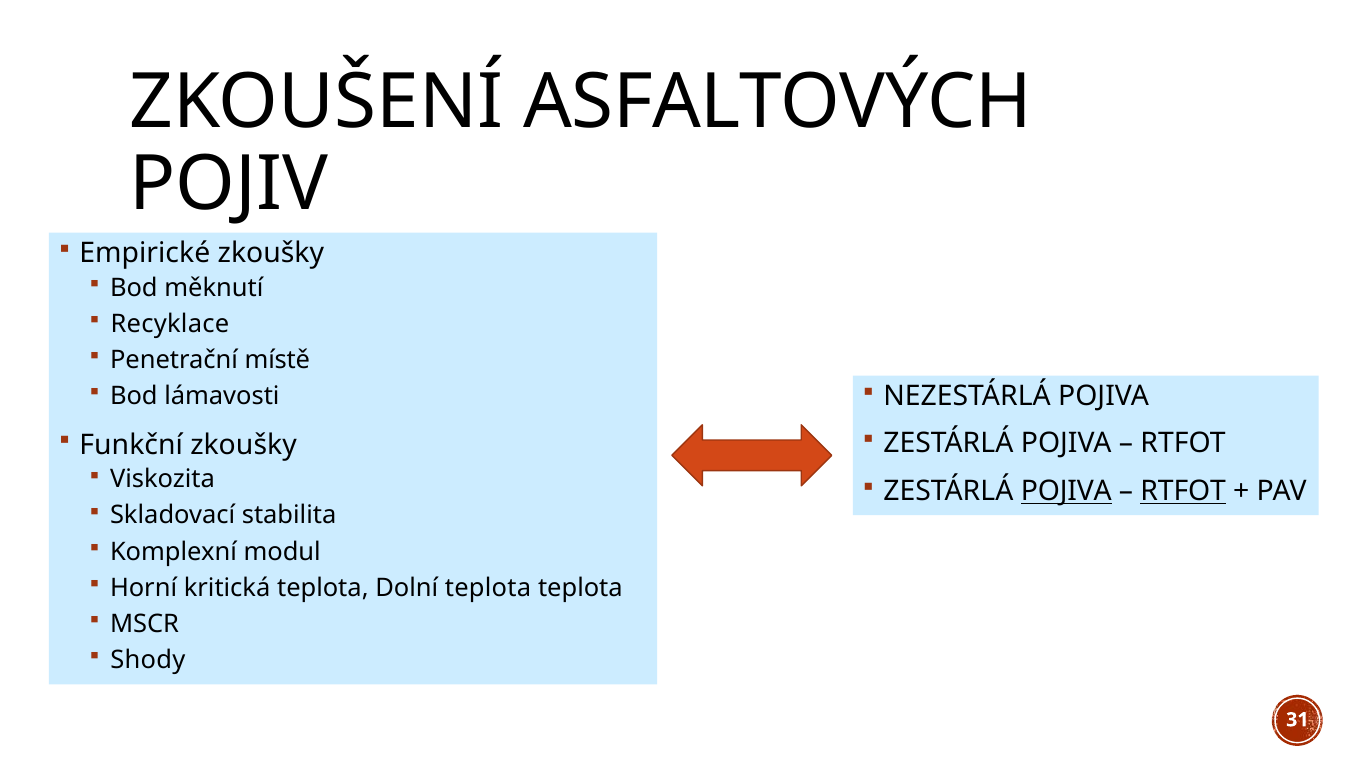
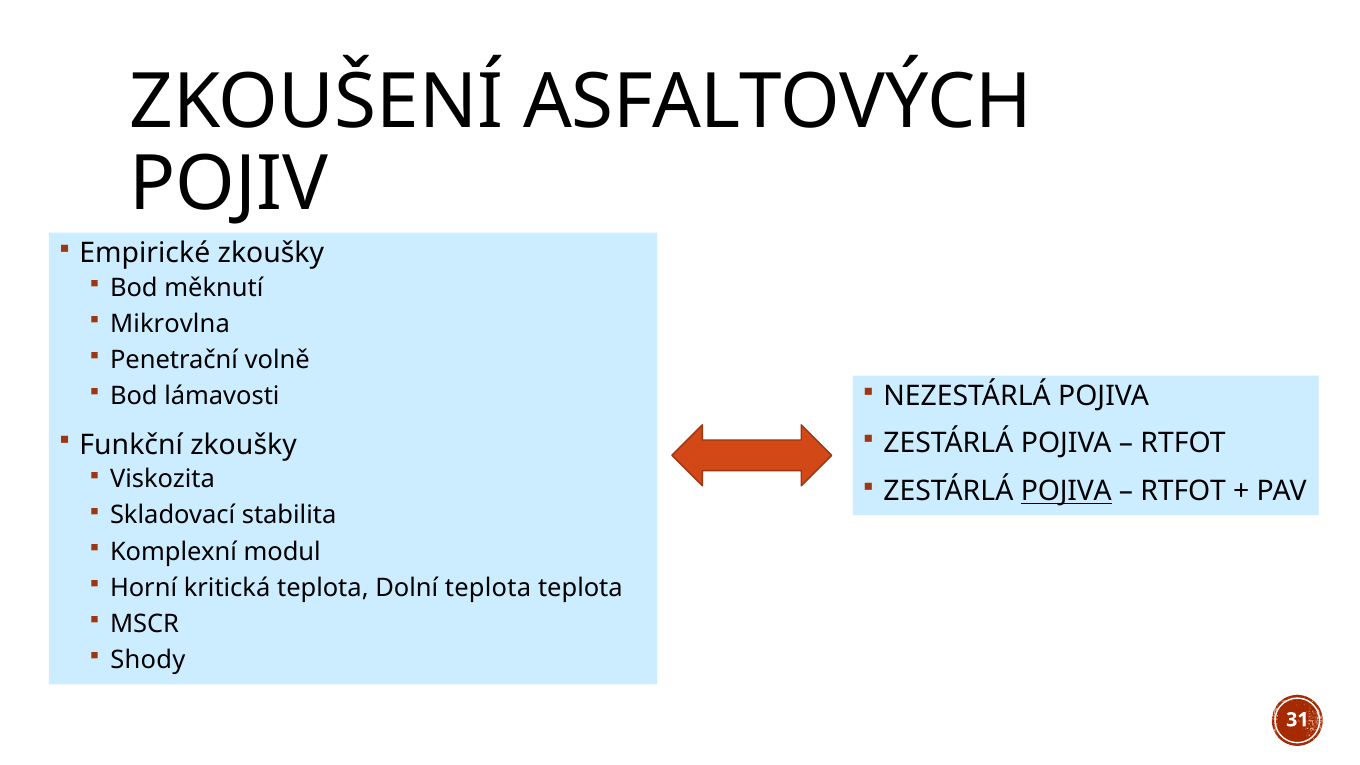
Recyklace: Recyklace -> Mikrovlna
místě: místě -> volně
RTFOT at (1183, 491) underline: present -> none
